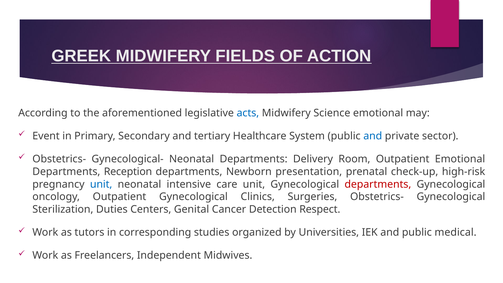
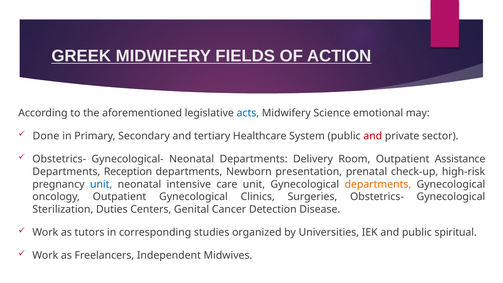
Event: Event -> Done
and at (373, 136) colour: blue -> red
Outpatient Emotional: Emotional -> Assistance
departments at (378, 184) colour: red -> orange
Respect: Respect -> Disease
medical: medical -> spiritual
